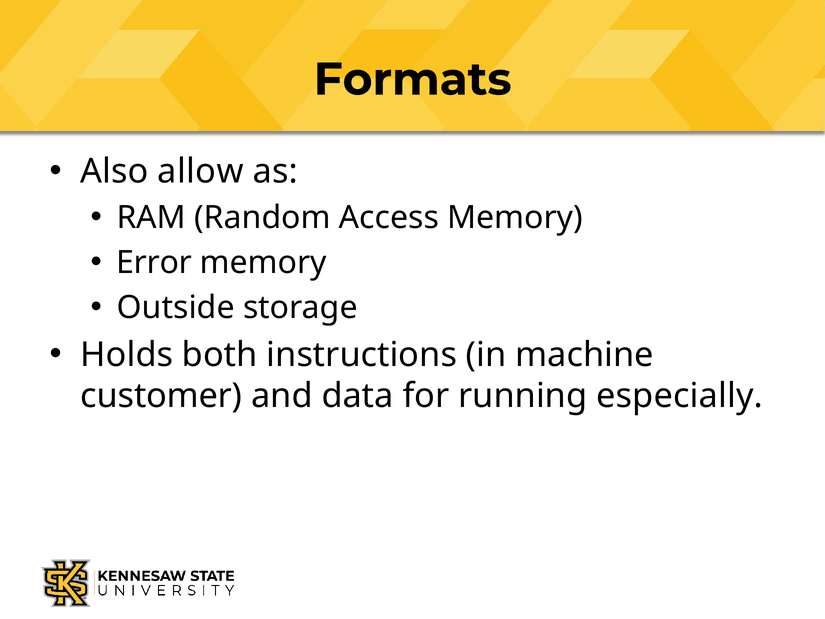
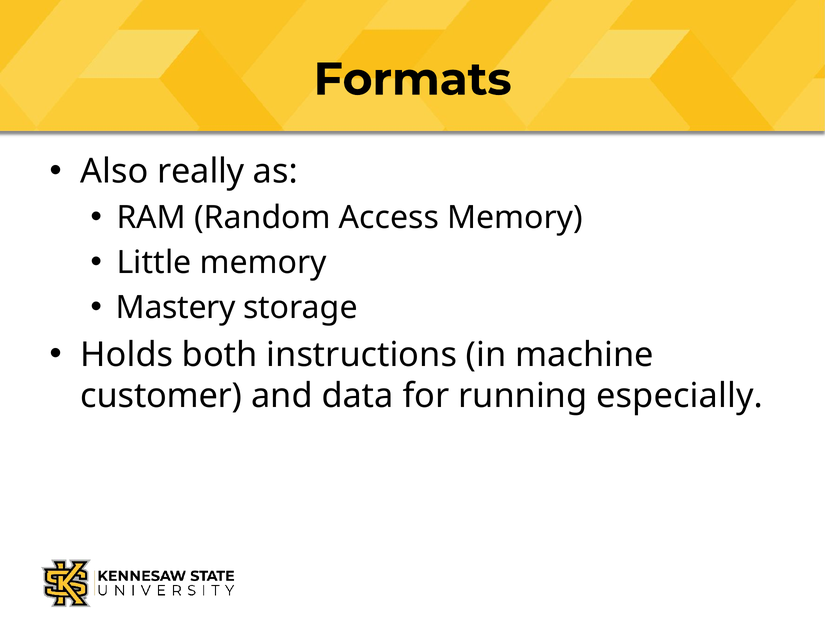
allow: allow -> really
Error: Error -> Little
Outside: Outside -> Mastery
